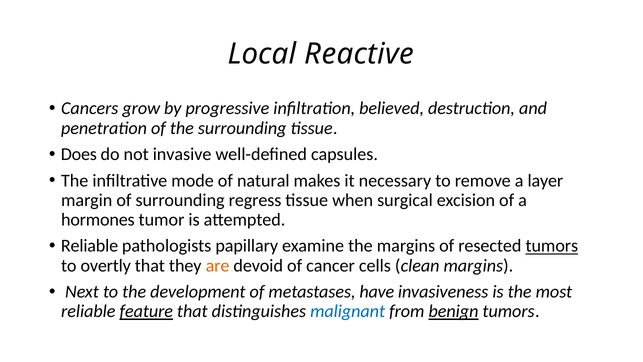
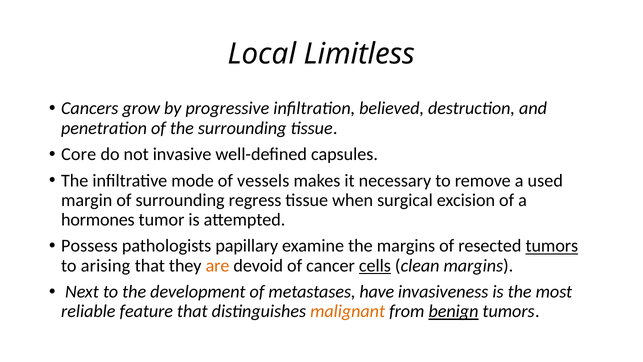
Reactive: Reactive -> Limitless
Does: Does -> Core
natural: natural -> vessels
layer: layer -> used
Reliable at (90, 246): Reliable -> Possess
overtly: overtly -> arising
cells underline: none -> present
feature underline: present -> none
malignant colour: blue -> orange
